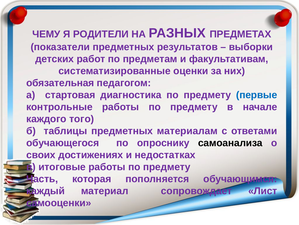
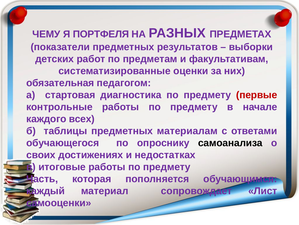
РОДИТЕЛИ: РОДИТЕЛИ -> ПОРТФЕЛЯ
первые colour: blue -> red
того: того -> всех
